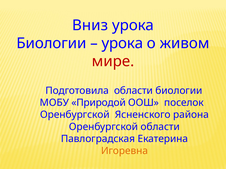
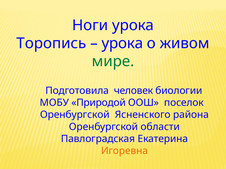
Вниз: Вниз -> Ноги
Биологии at (51, 43): Биологии -> Торопись
мире colour: red -> green
Подготовила области: области -> человек
